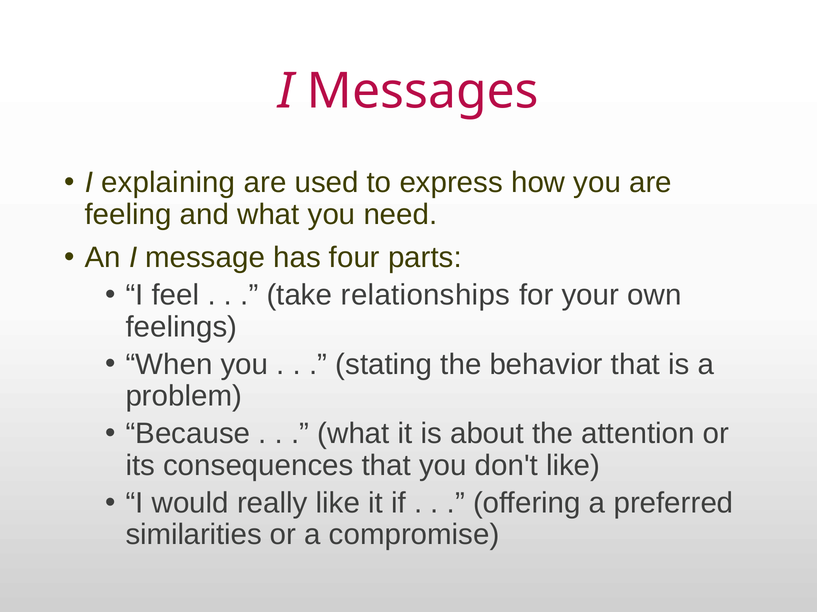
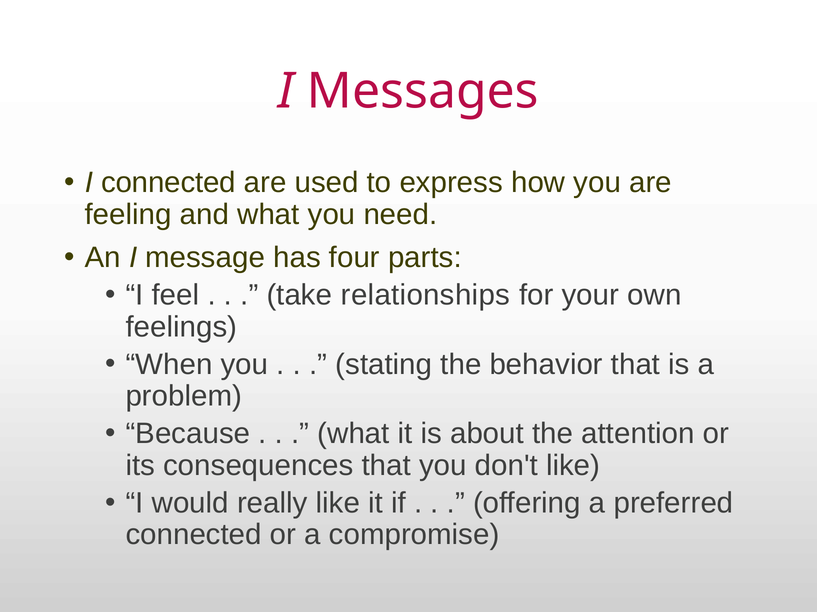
I explaining: explaining -> connected
similarities at (194, 535): similarities -> connected
